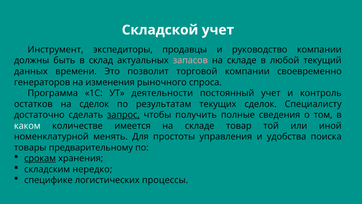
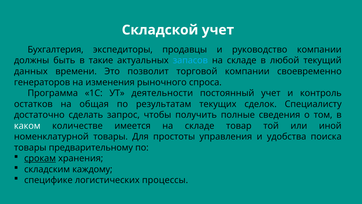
Инструмент: Инструмент -> Бухгалтерия
склад: склад -> такие
запасов colour: pink -> light blue
на сделок: сделок -> общая
запрос underline: present -> none
номенклатурной менять: менять -> товары
нередко: нередко -> каждому
